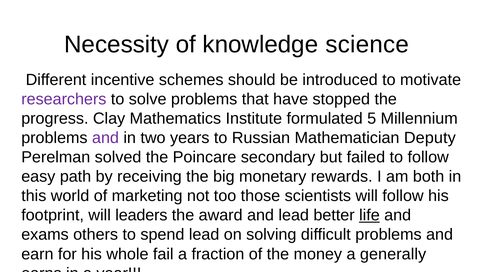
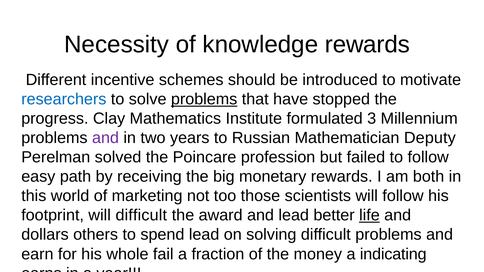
knowledge science: science -> rewards
researchers colour: purple -> blue
problems at (204, 99) underline: none -> present
5: 5 -> 3
secondary: secondary -> profession
will leaders: leaders -> difficult
exams: exams -> dollars
generally: generally -> indicating
